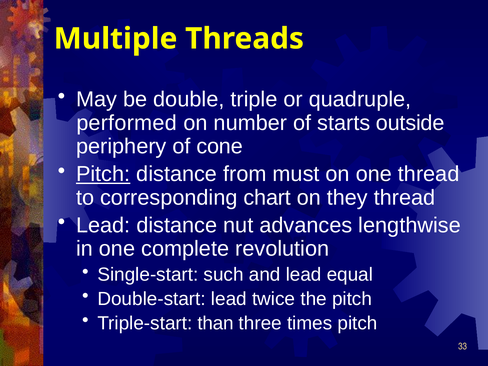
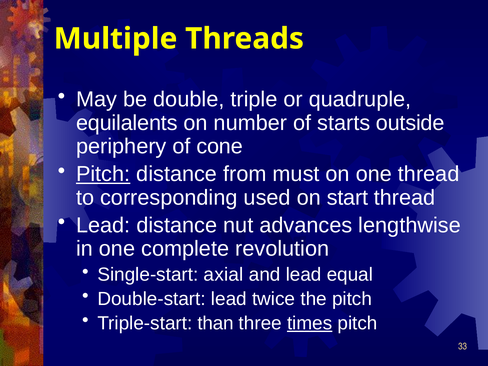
performed: performed -> equilalents
chart: chart -> used
they: they -> start
such: such -> axial
times underline: none -> present
